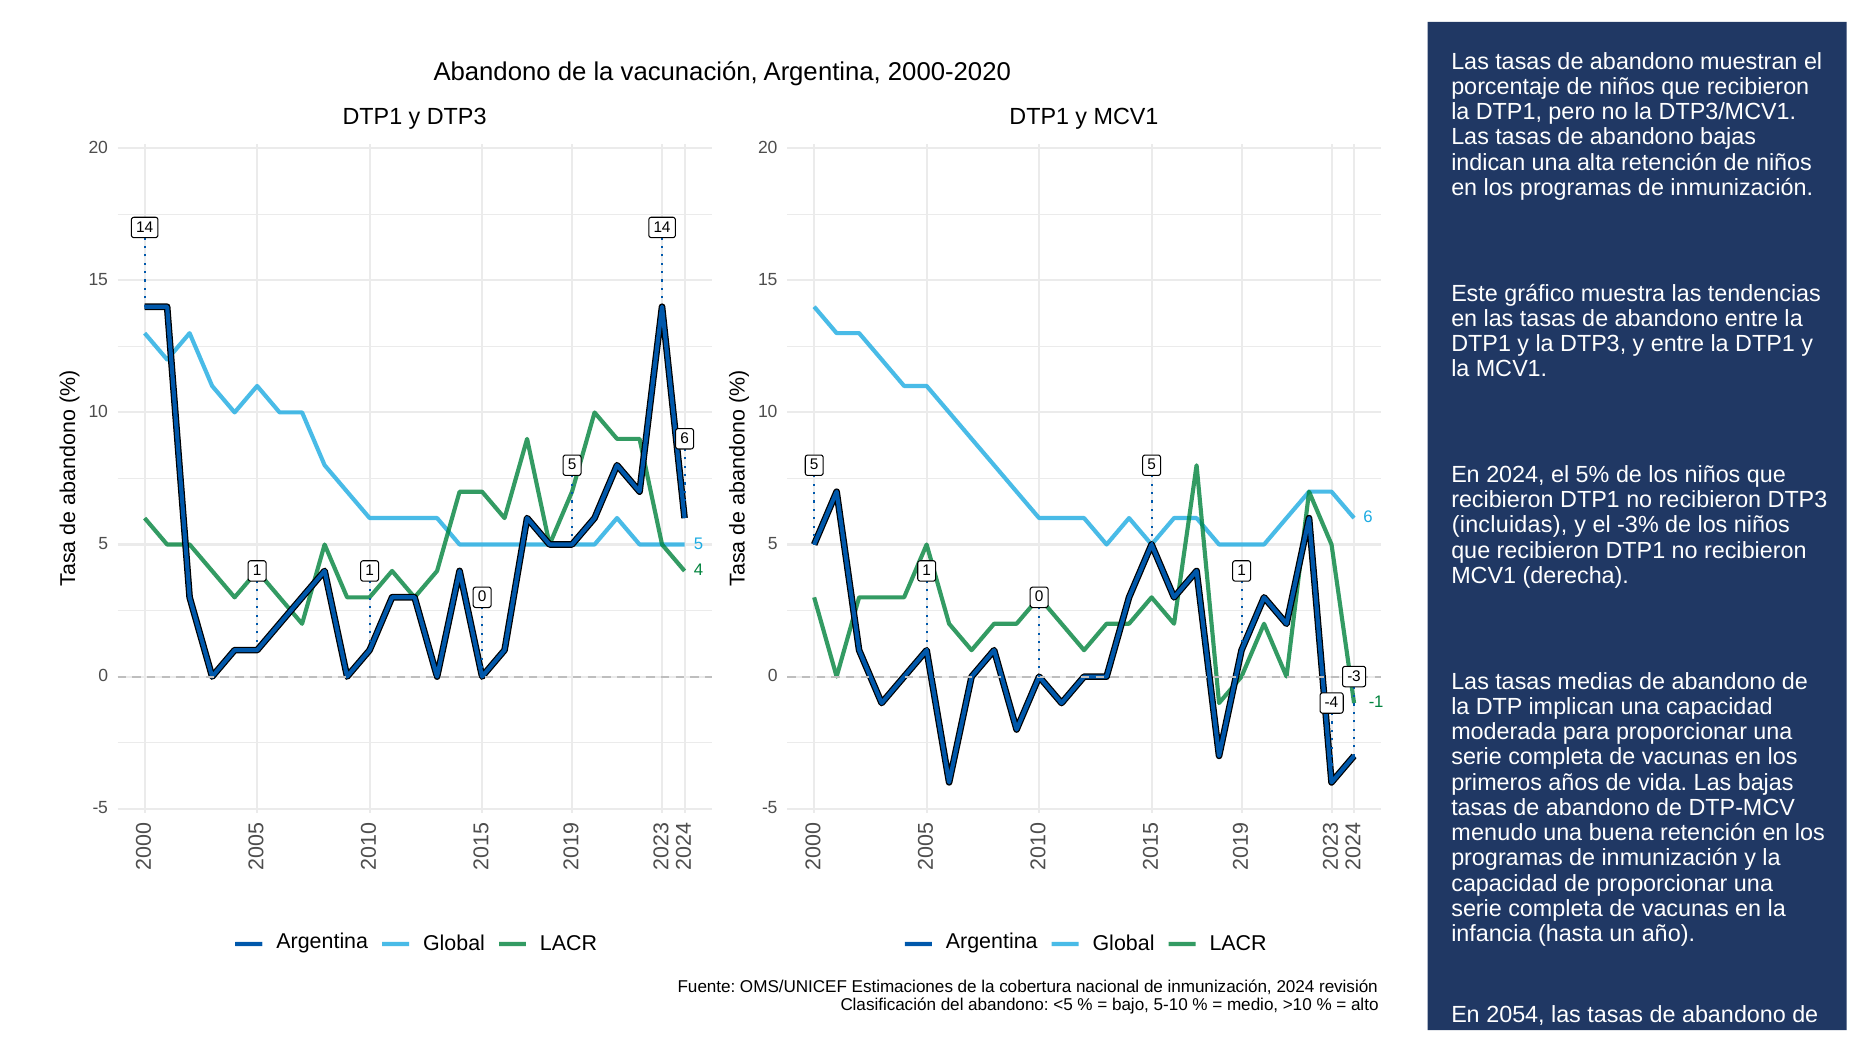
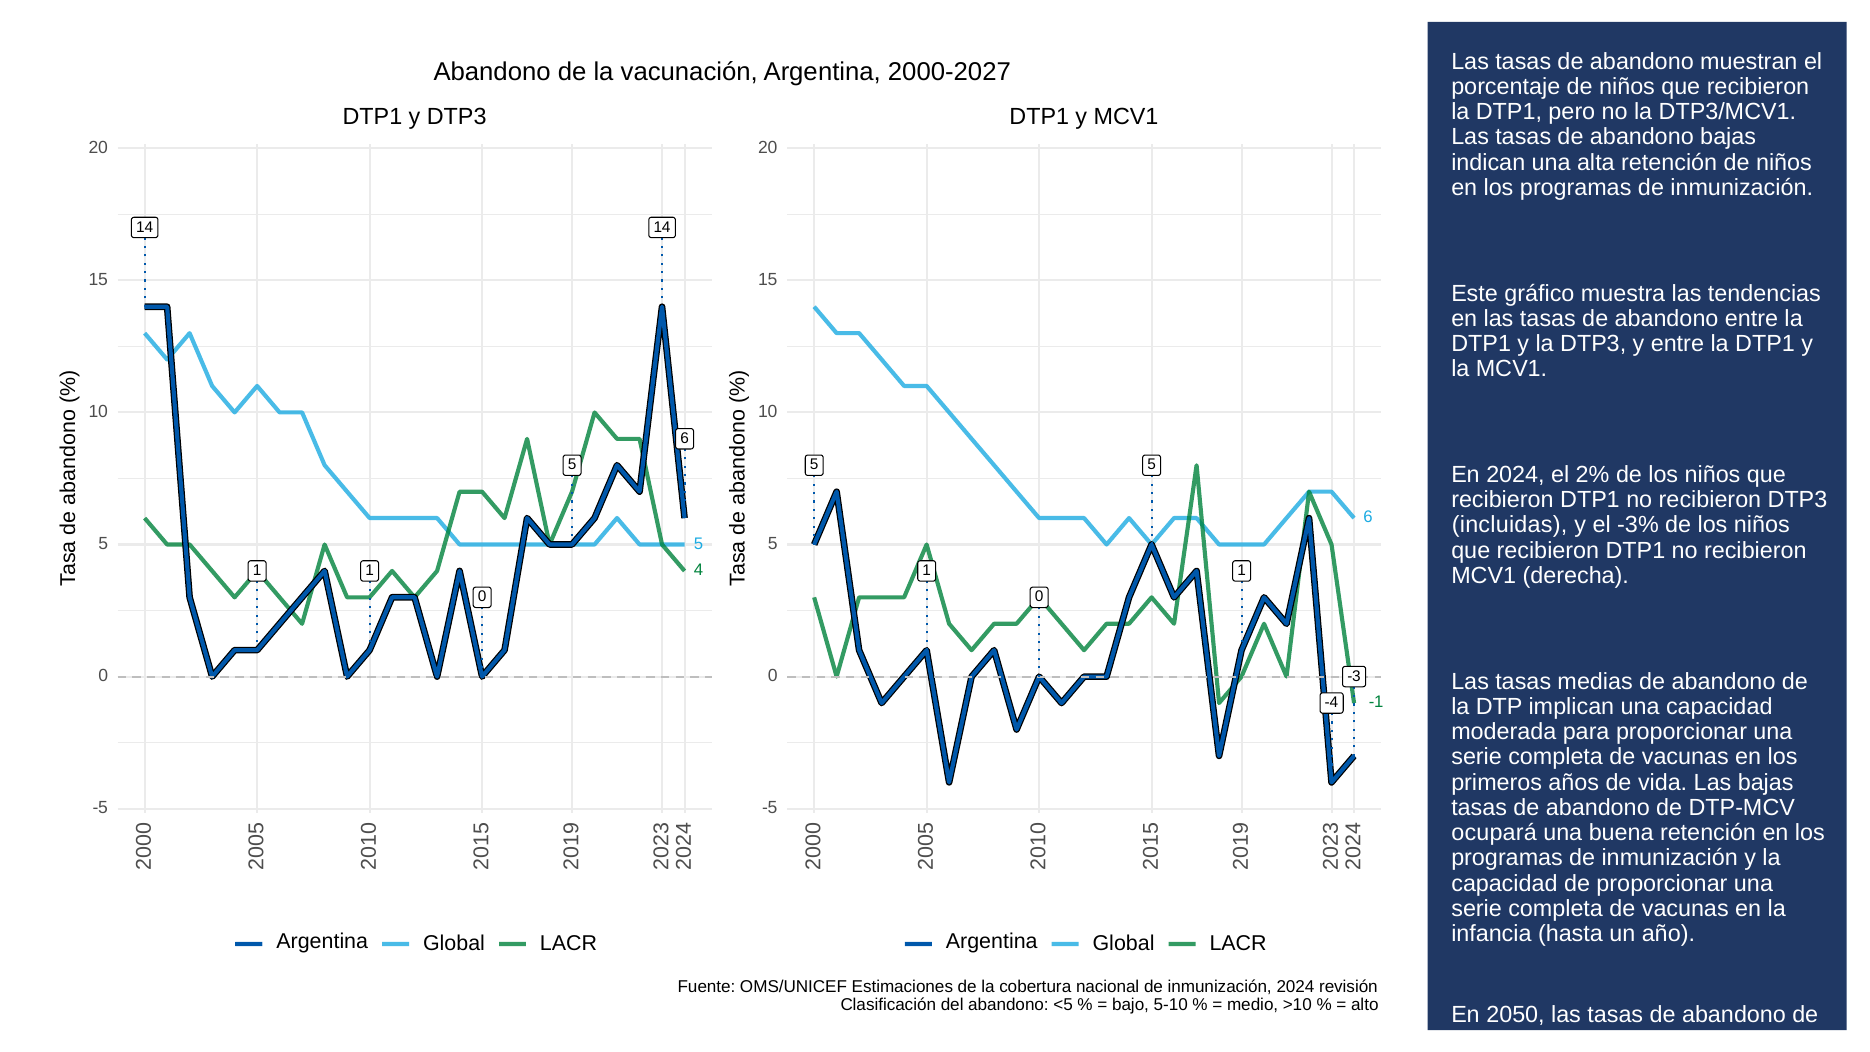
2000-2020: 2000-2020 -> 2000-2027
5%: 5% -> 2%
menudo: menudo -> ocupará
2054: 2054 -> 2050
